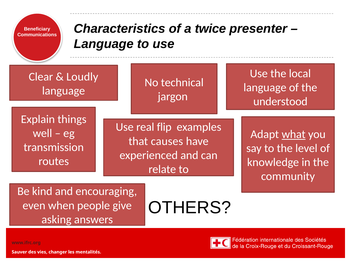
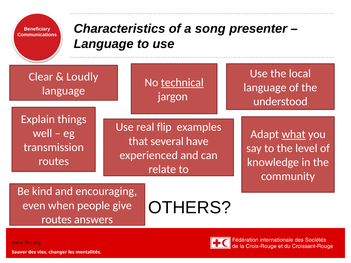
twice: twice -> song
technical underline: none -> present
causes: causes -> several
asking at (56, 220): asking -> routes
